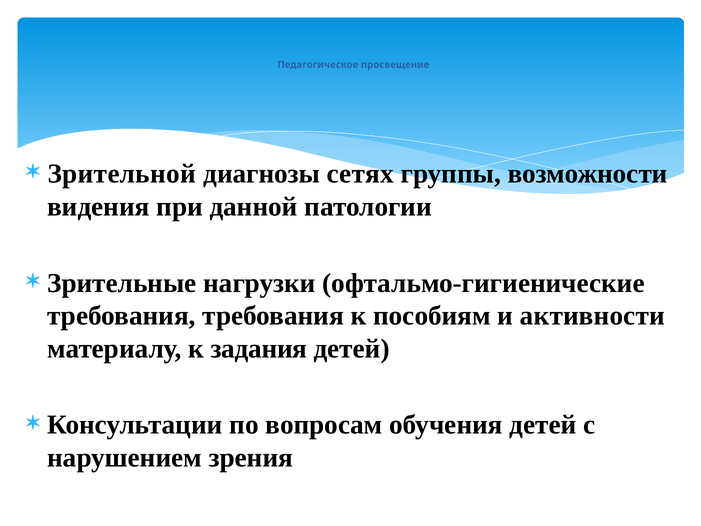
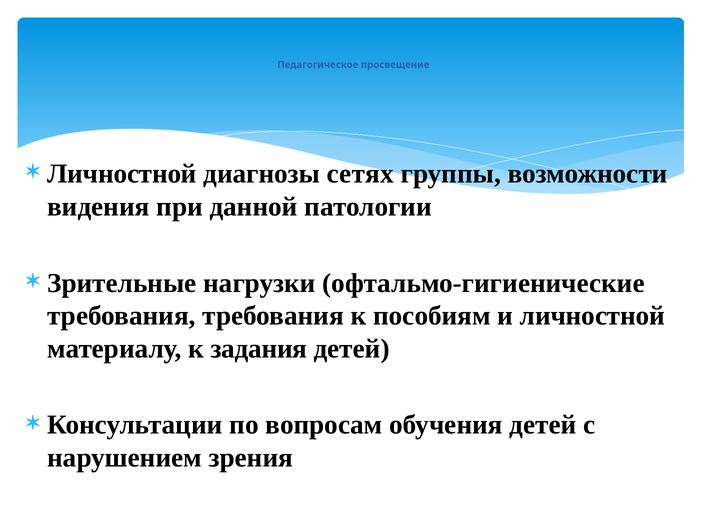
Зрительной at (122, 174): Зрительной -> Личностной
и активности: активности -> личностной
